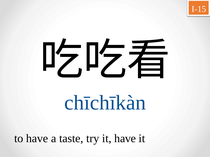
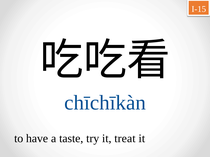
it have: have -> treat
